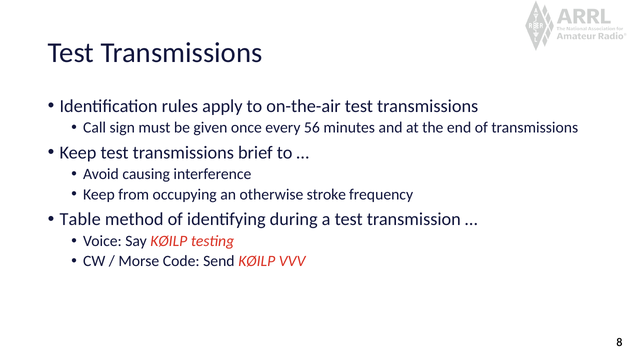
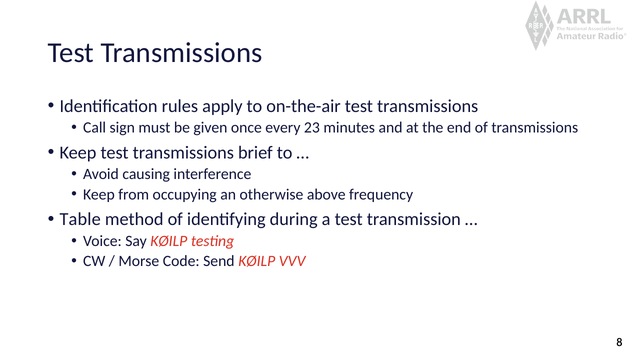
56: 56 -> 23
stroke: stroke -> above
